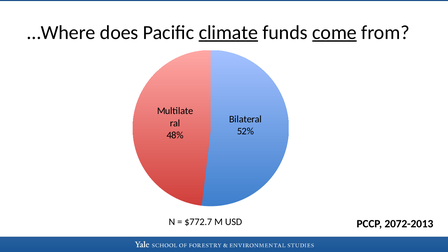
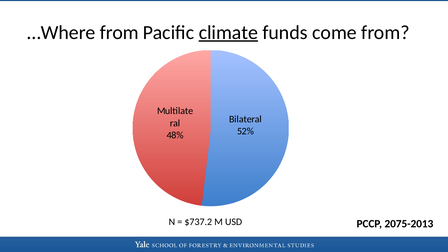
…Where does: does -> from
come underline: present -> none
$772.7: $772.7 -> $737.2
2072-2013: 2072-2013 -> 2075-2013
